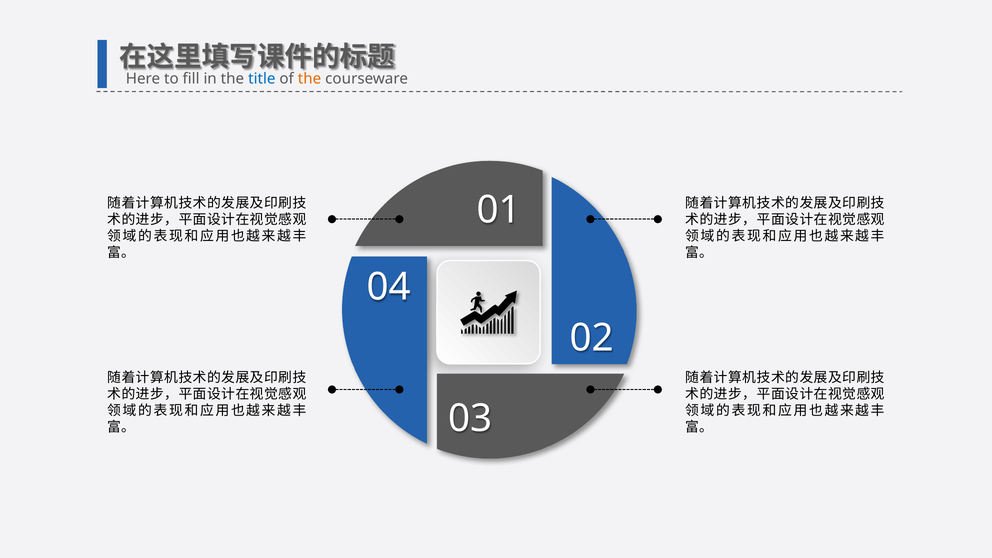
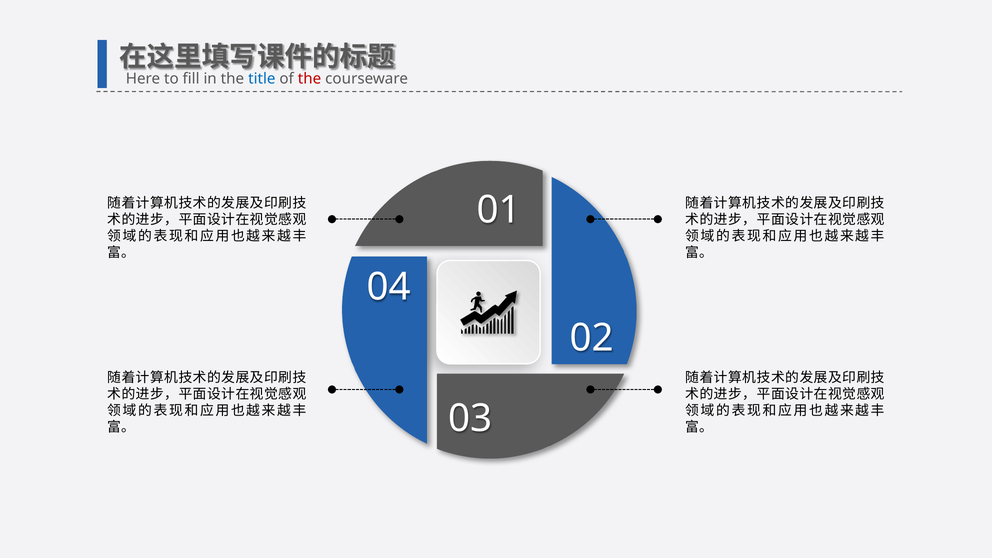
the at (310, 79) colour: orange -> red
